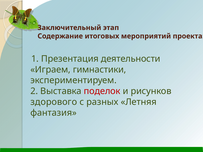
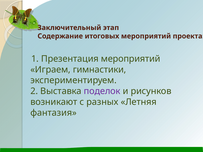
Презентация деятельности: деятельности -> мероприятий
поделок colour: red -> purple
здорового: здорового -> возникают
